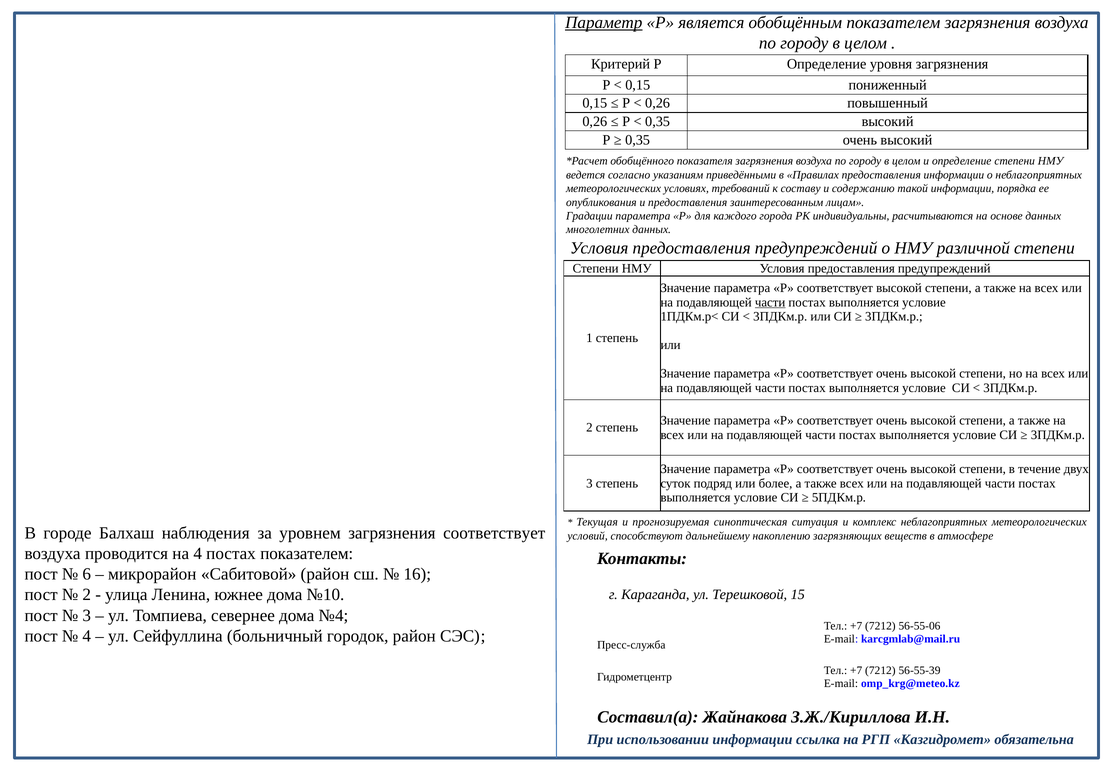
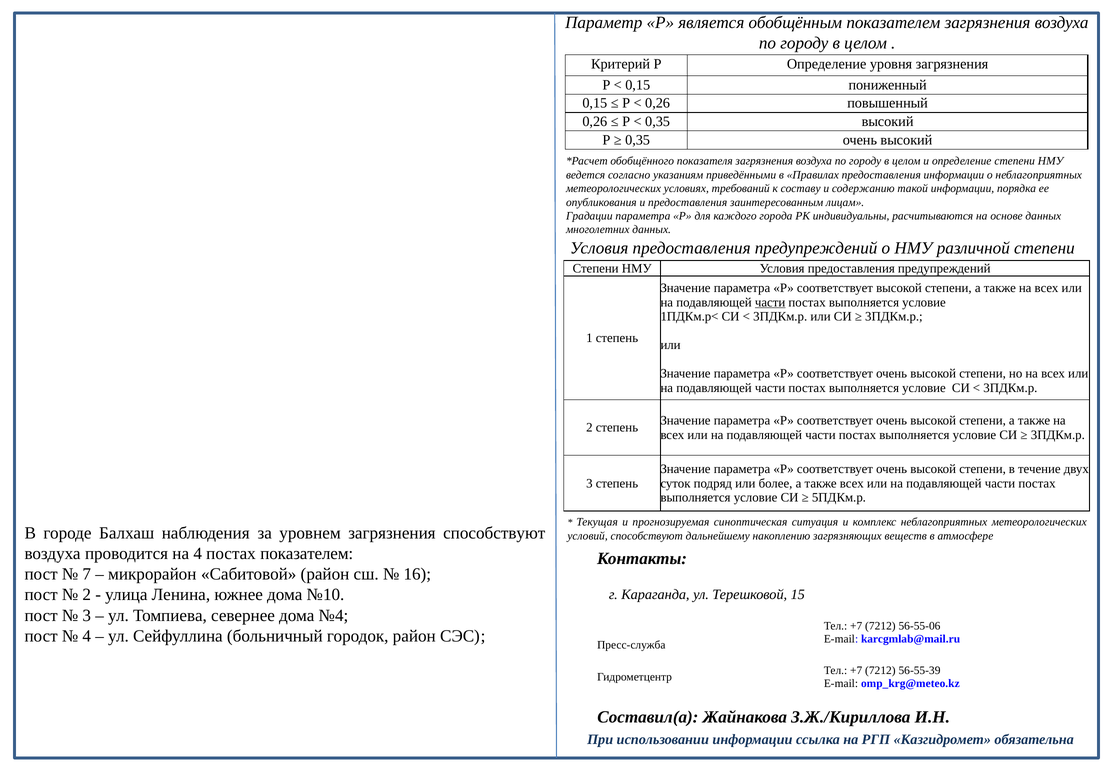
Параметр underline: present -> none
загрязнения соответствует: соответствует -> способствуют
6: 6 -> 7
